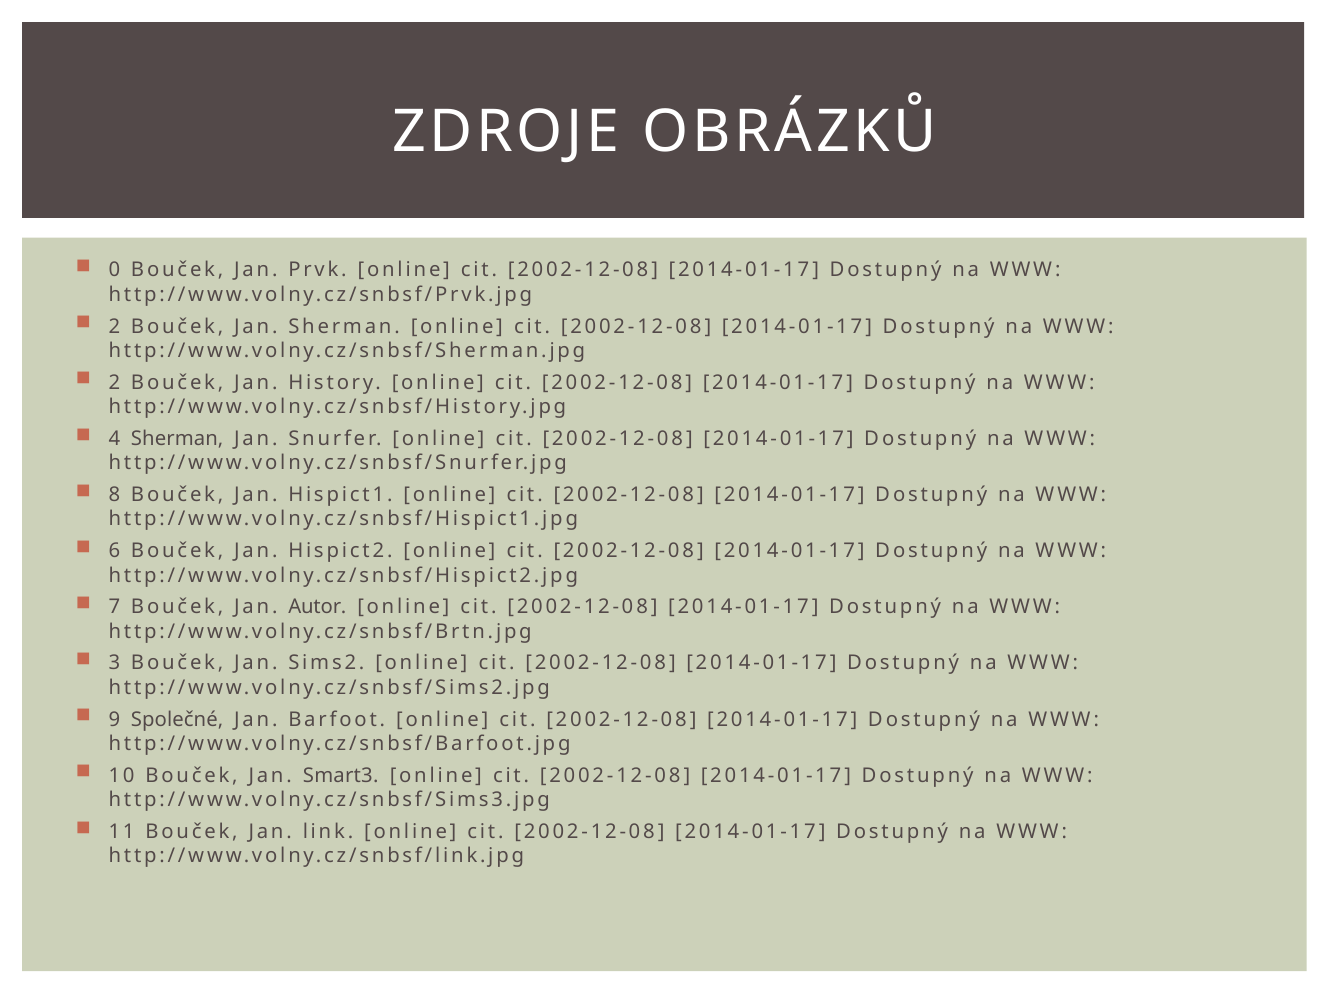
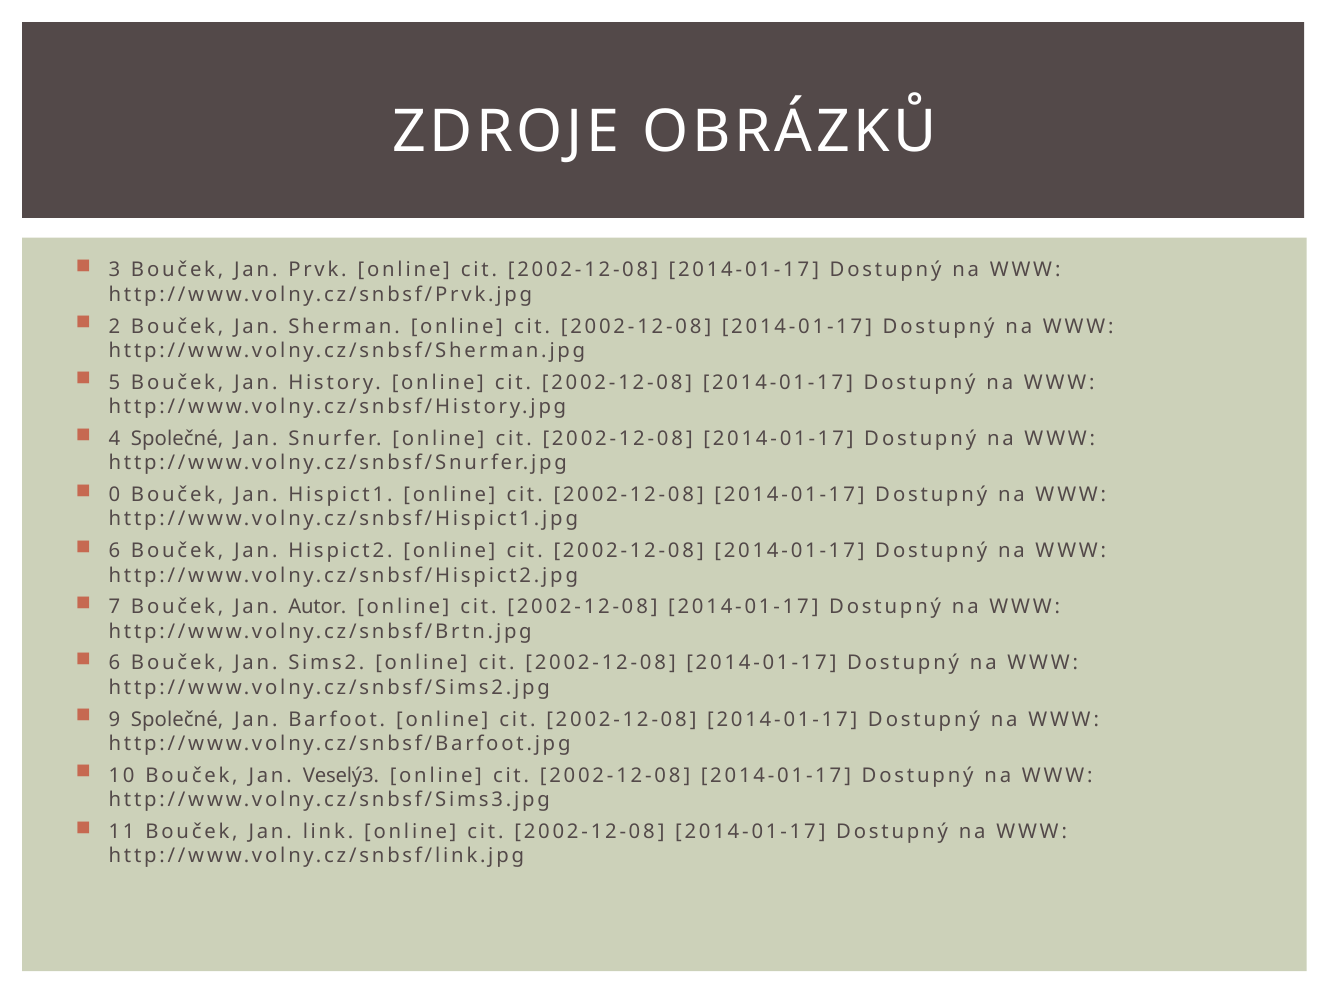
0: 0 -> 3
2 at (114, 383): 2 -> 5
4 Sherman: Sherman -> Společné
8: 8 -> 0
3 at (114, 664): 3 -> 6
Smart3: Smart3 -> Veselý3
